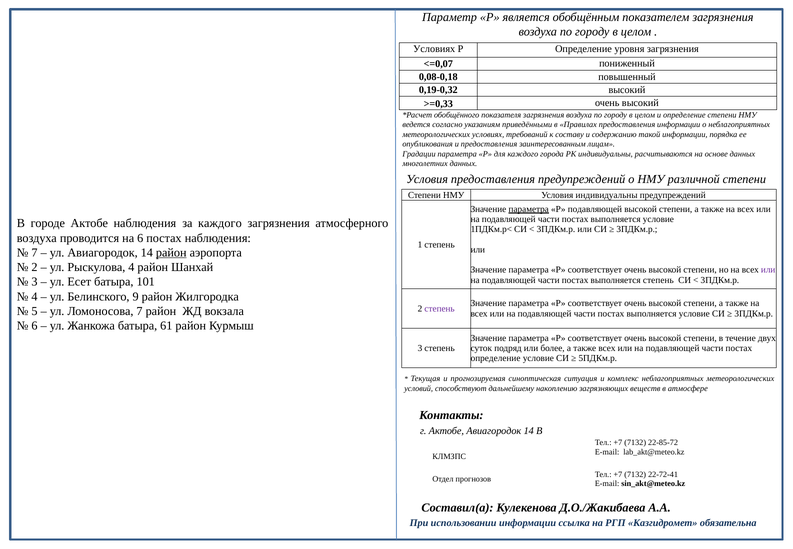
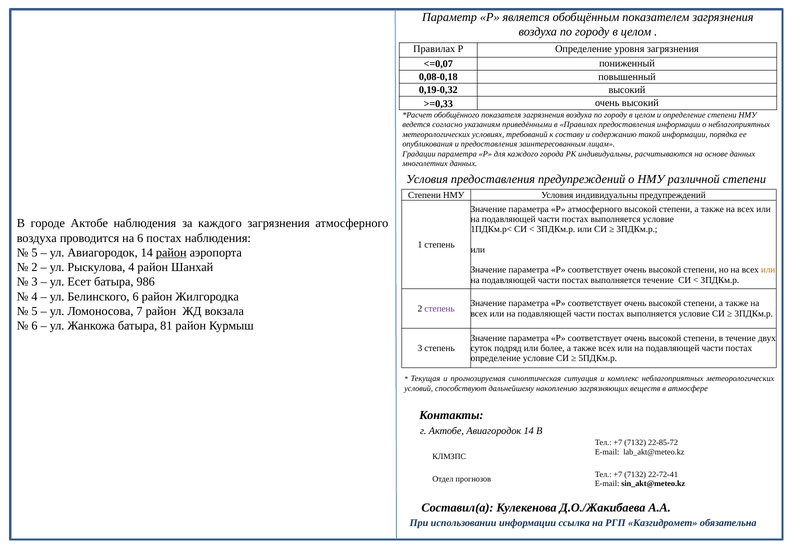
Условиях at (434, 49): Условиях -> Правилах
параметра at (529, 209) underline: present -> none
Р подавляющей: подавляющей -> атмосферного
7 at (35, 253): 7 -> 5
или at (768, 270) colour: purple -> orange
выполняется степень: степень -> течение
101: 101 -> 986
Белинского 9: 9 -> 6
61: 61 -> 81
